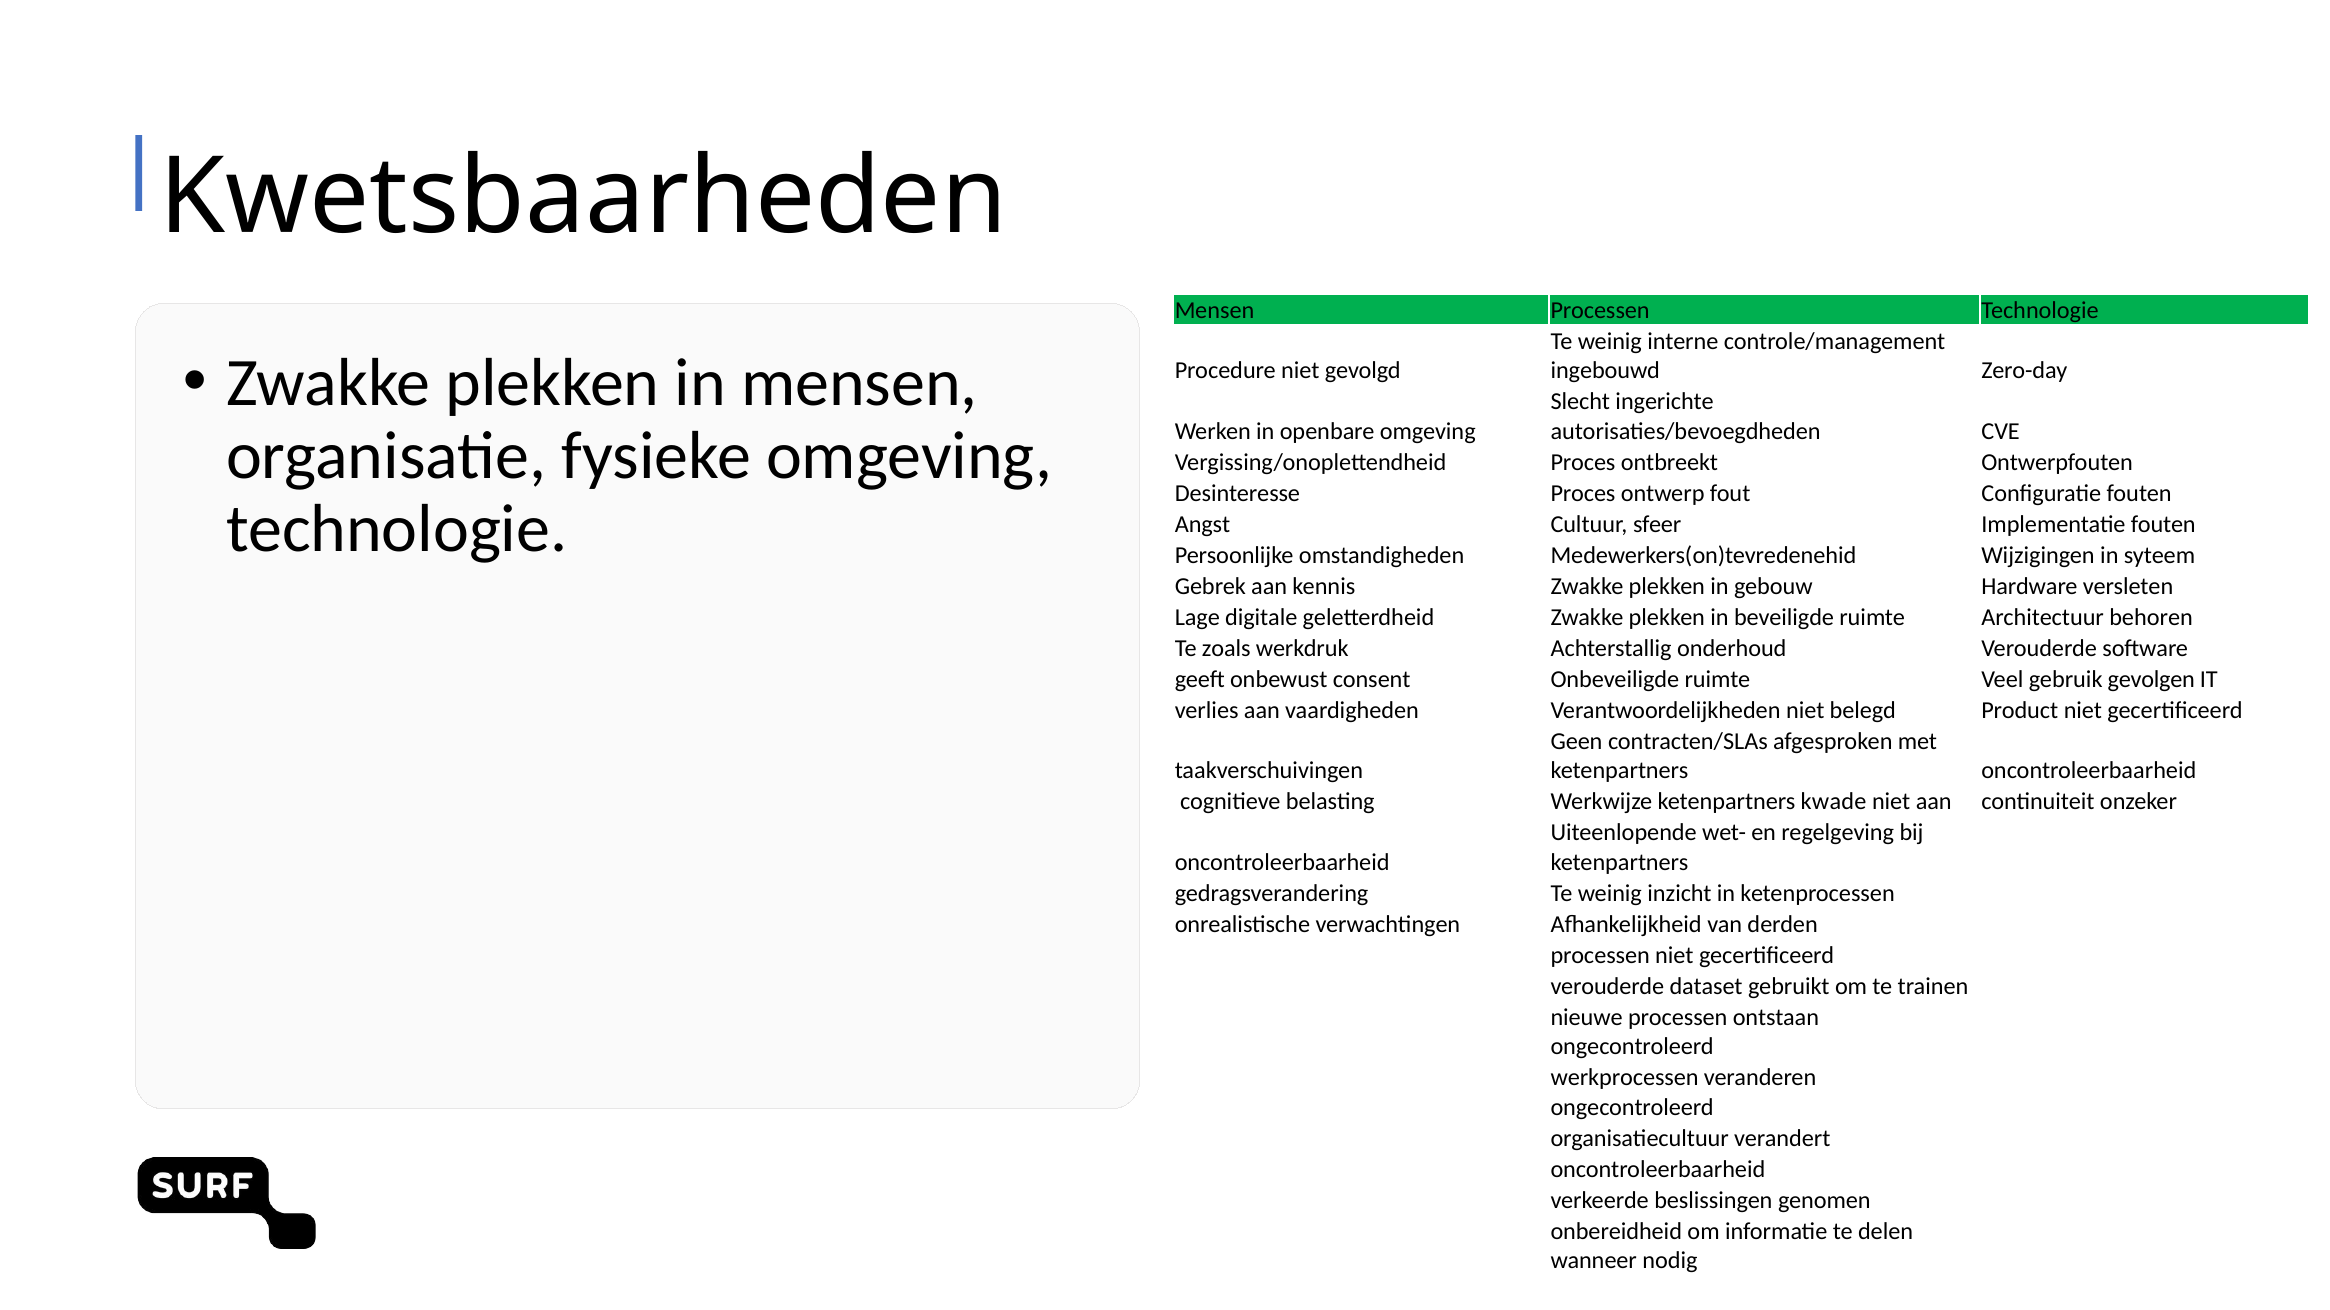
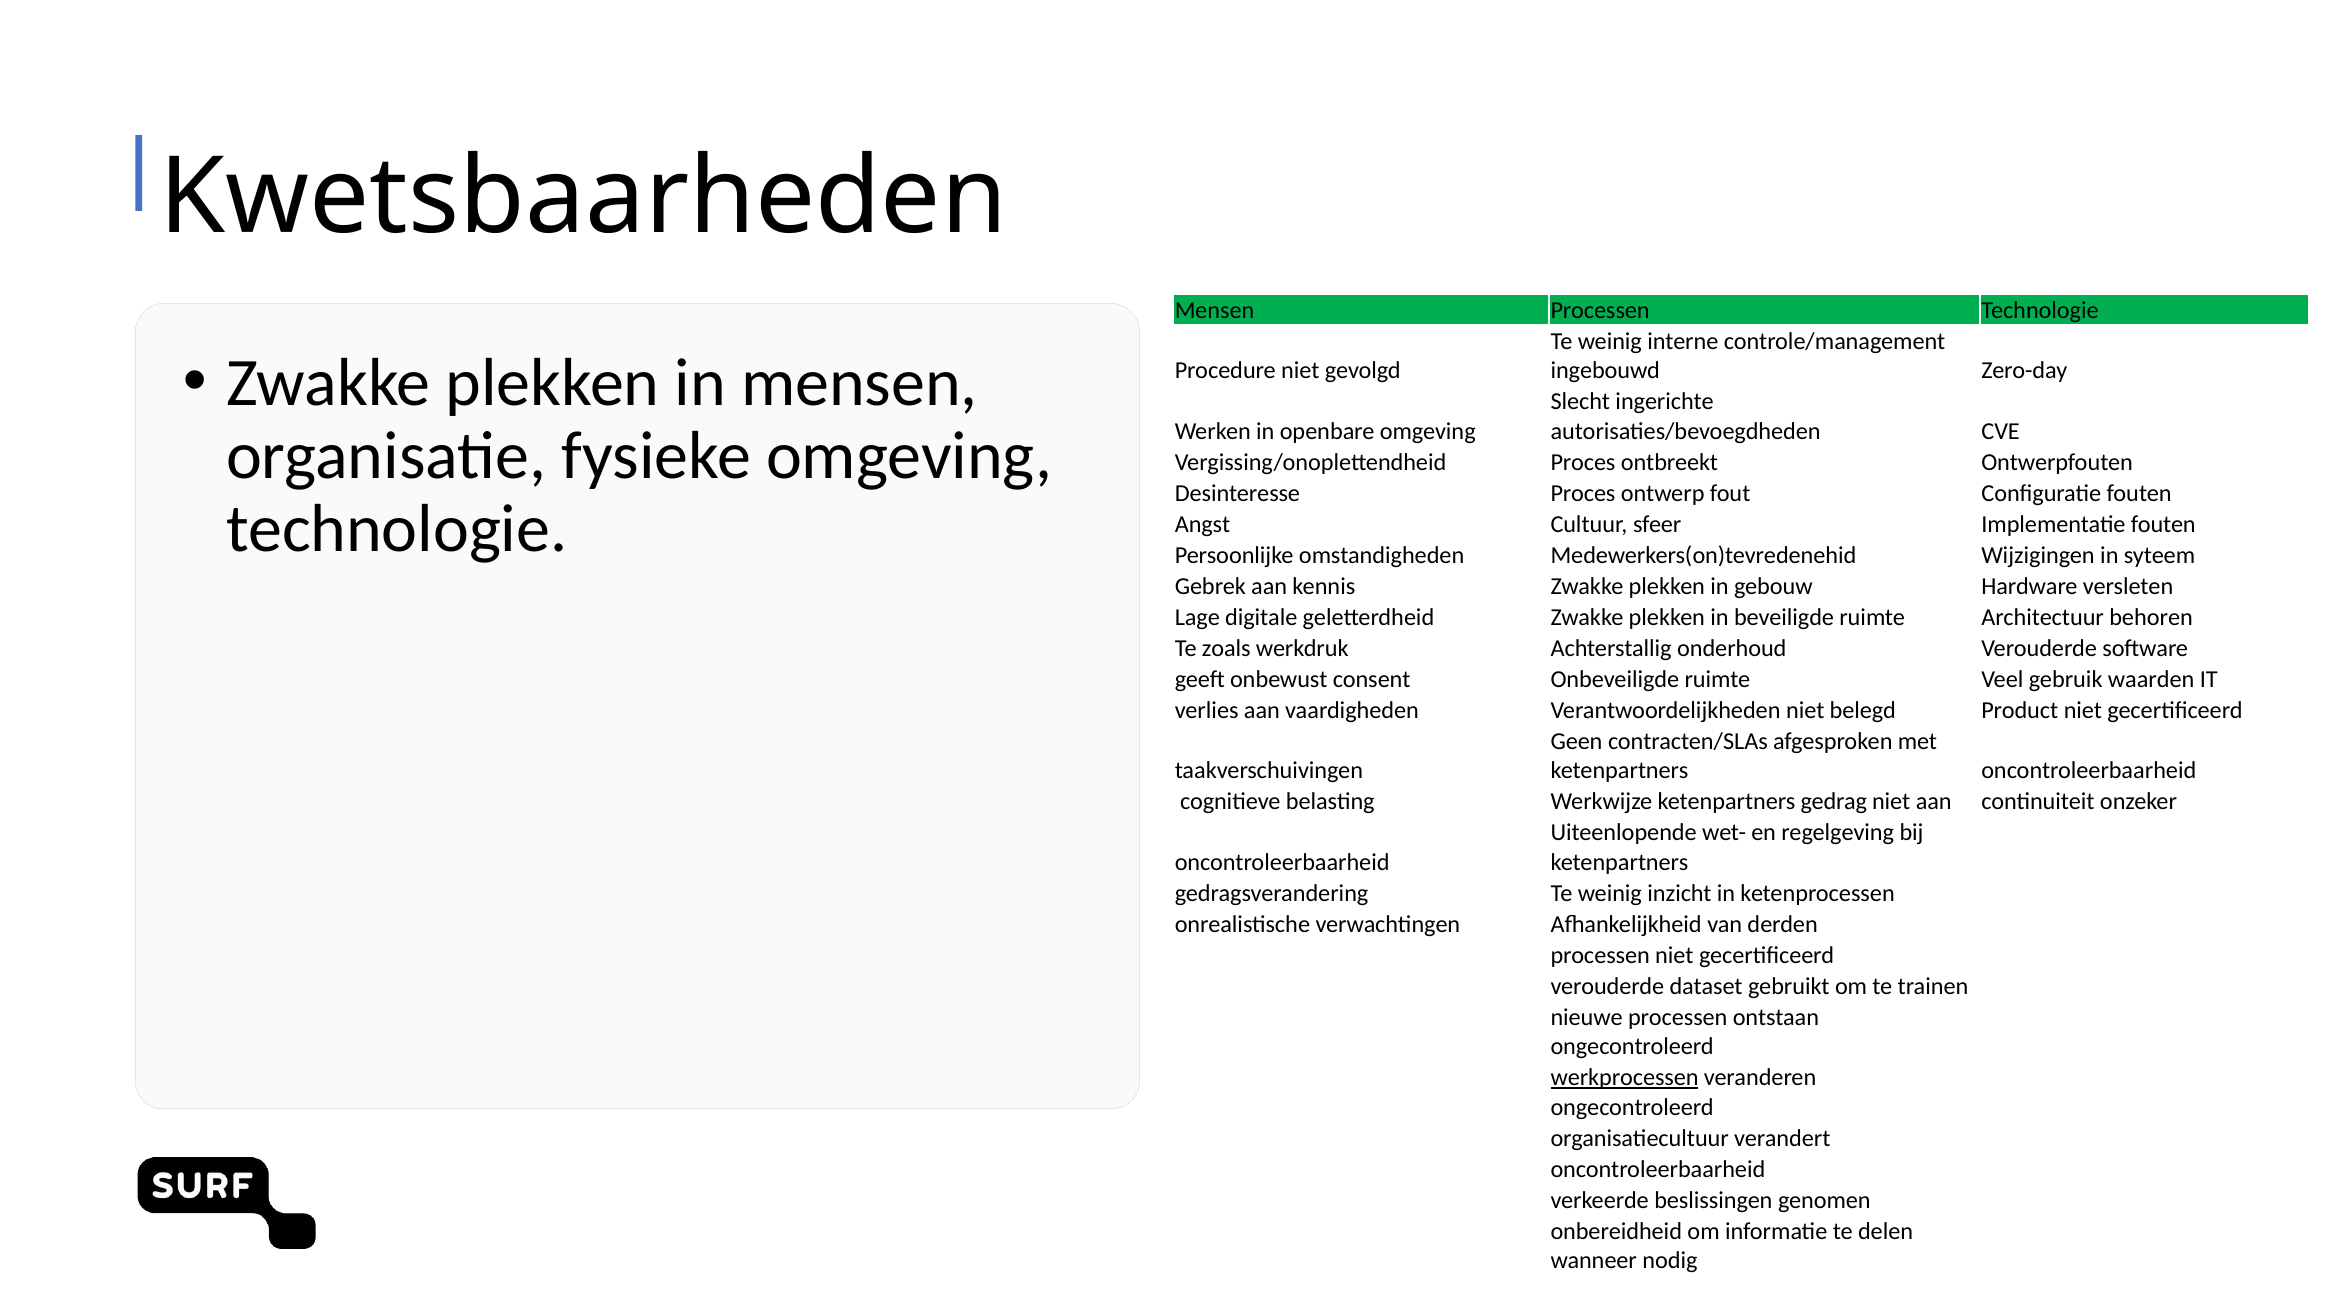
gevolgen: gevolgen -> waarden
kwade: kwade -> gedrag
werkprocessen underline: none -> present
